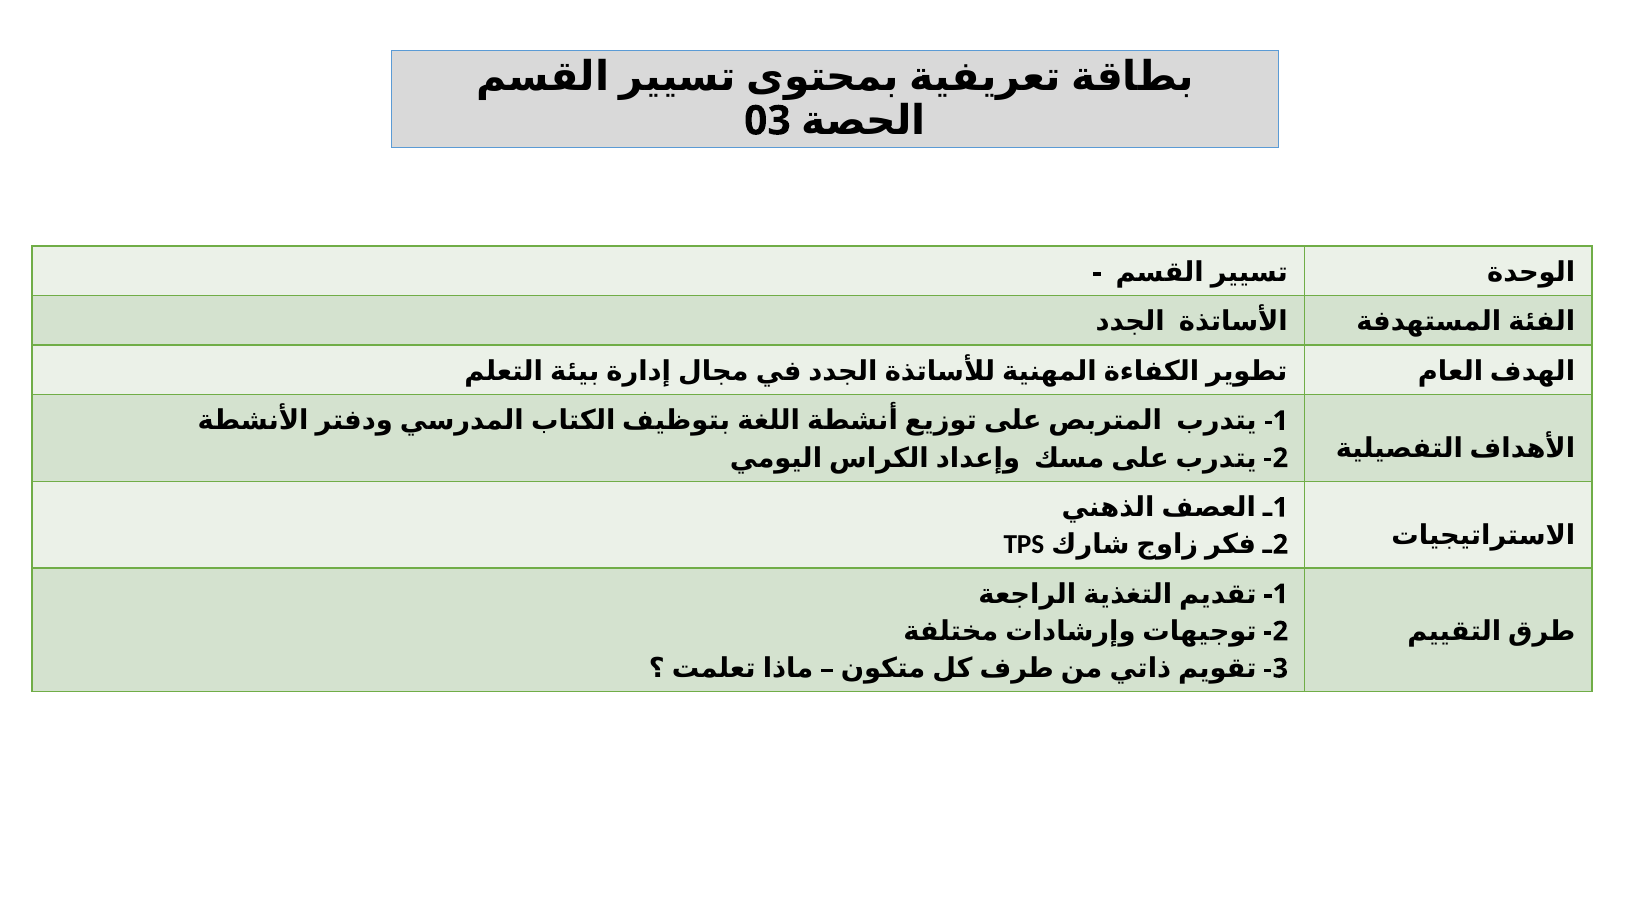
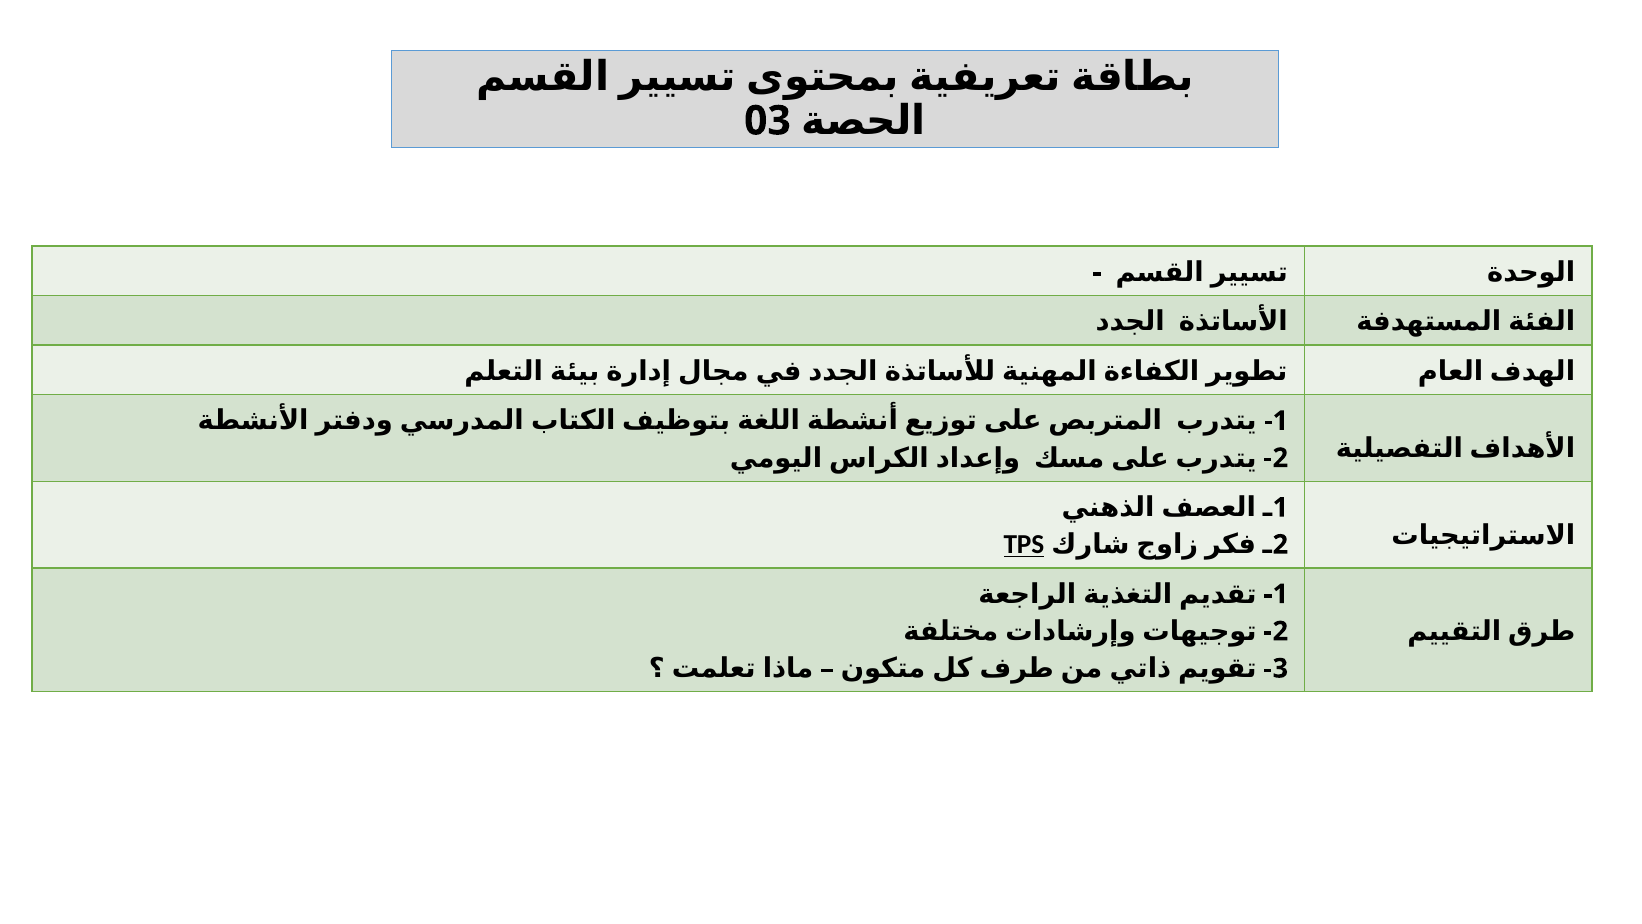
TPS underline: none -> present
